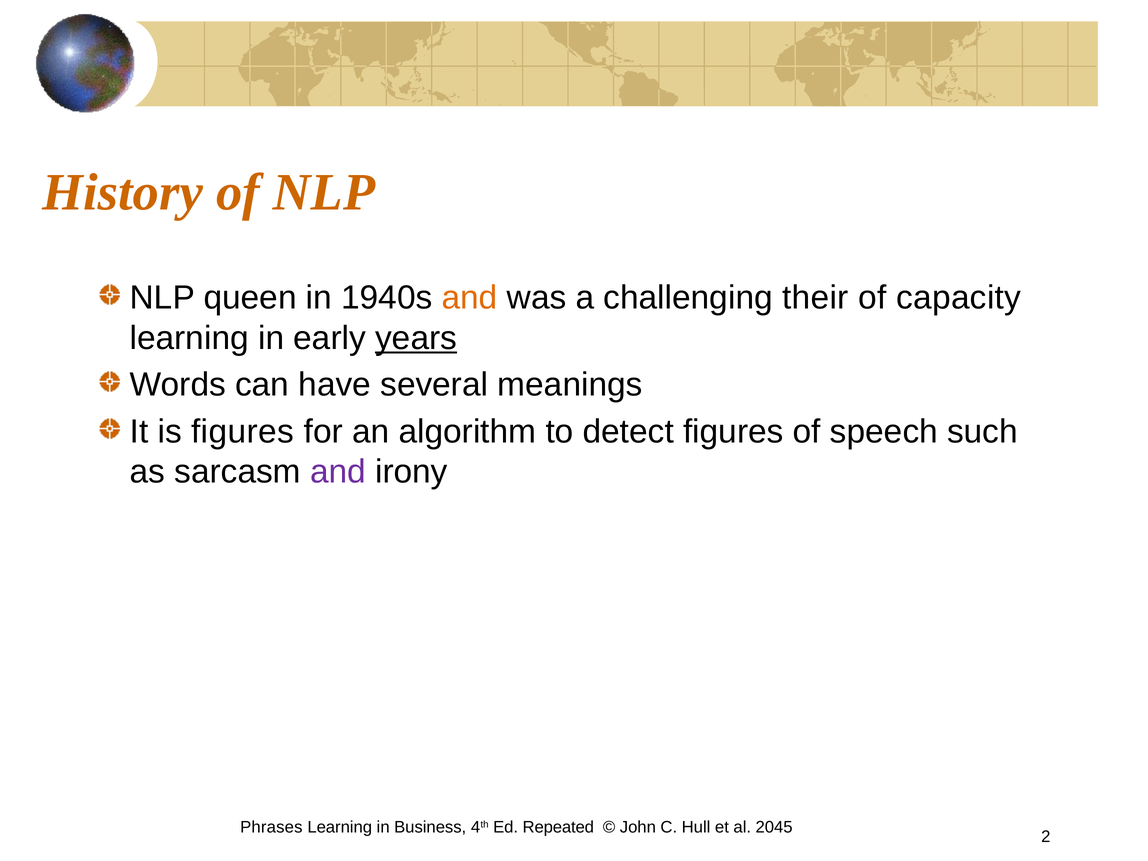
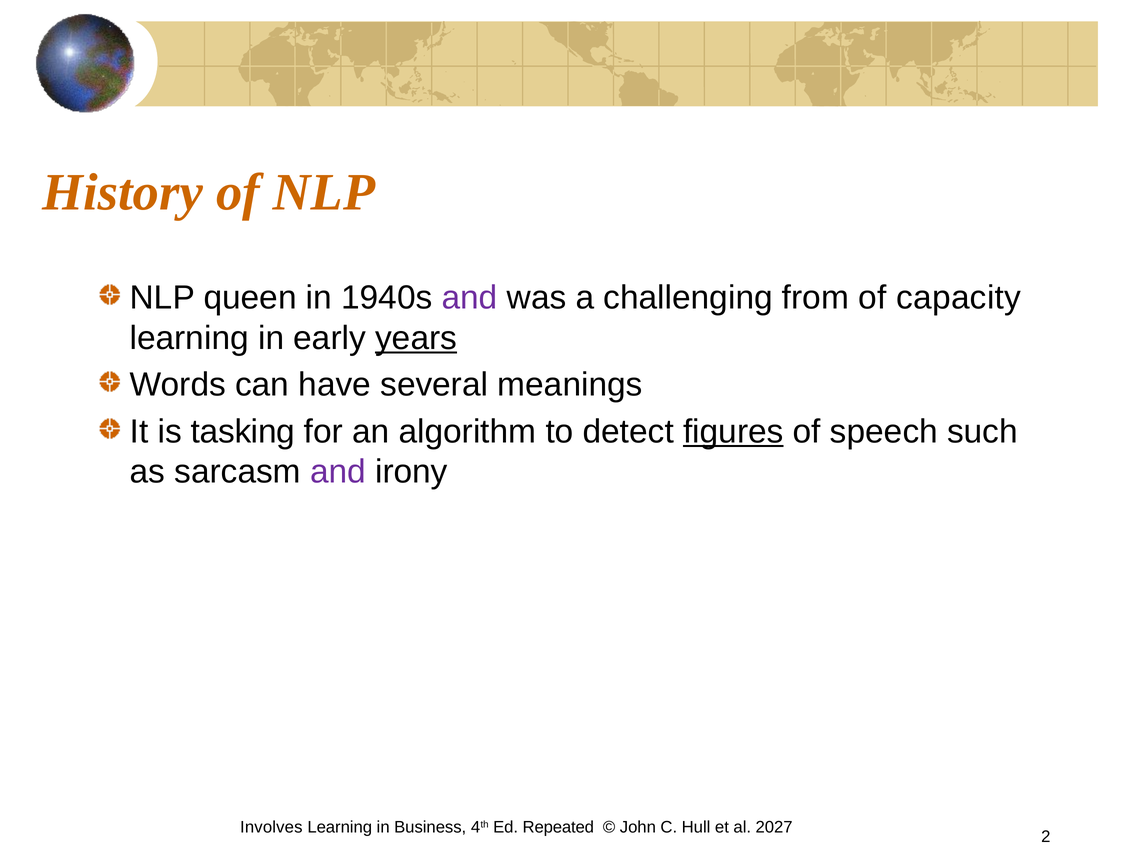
and at (470, 298) colour: orange -> purple
their: their -> from
is figures: figures -> tasking
figures at (733, 432) underline: none -> present
Phrases: Phrases -> Involves
2045: 2045 -> 2027
